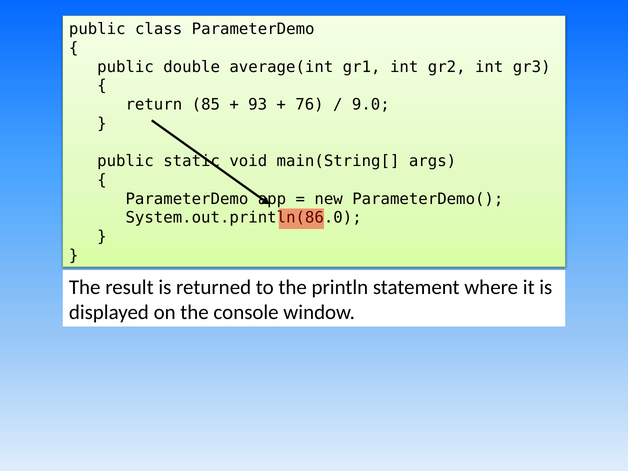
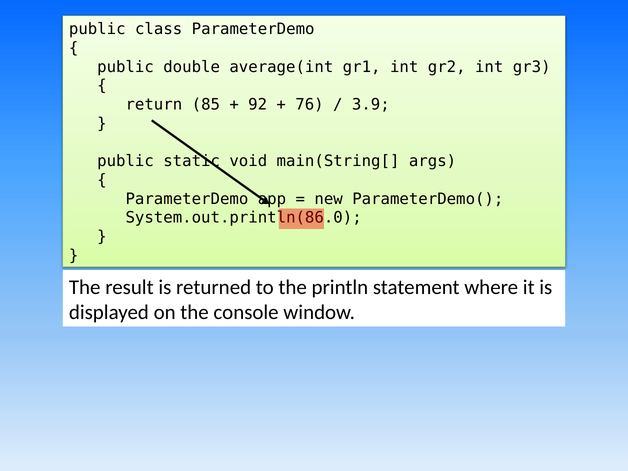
93: 93 -> 92
9.0: 9.0 -> 3.9
